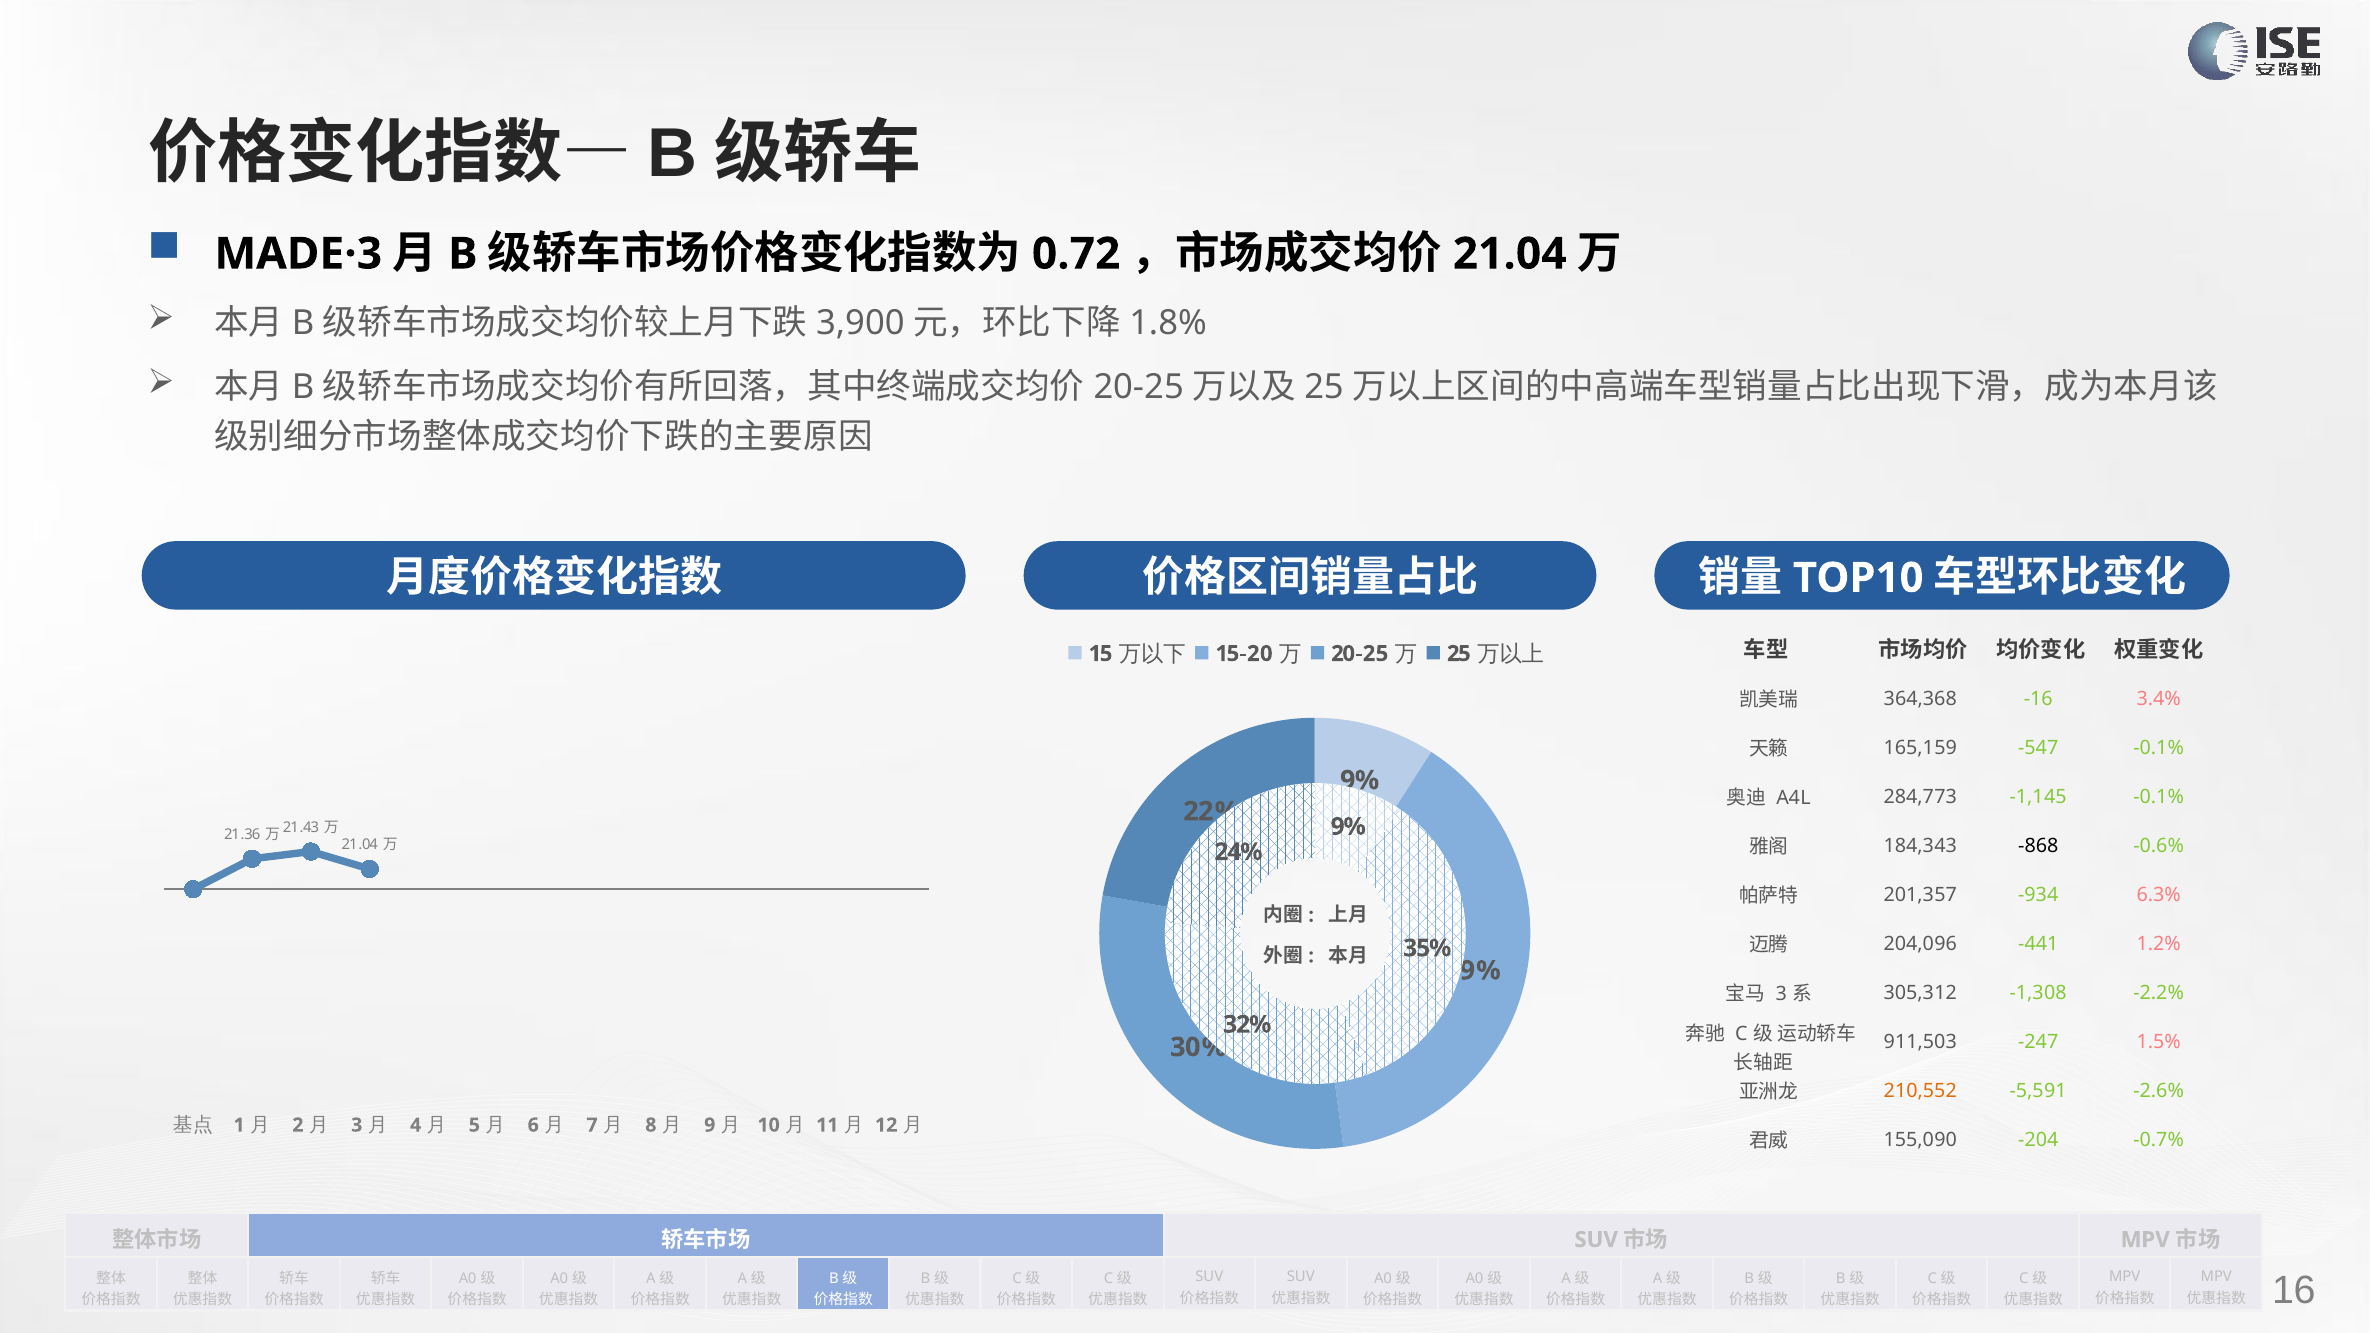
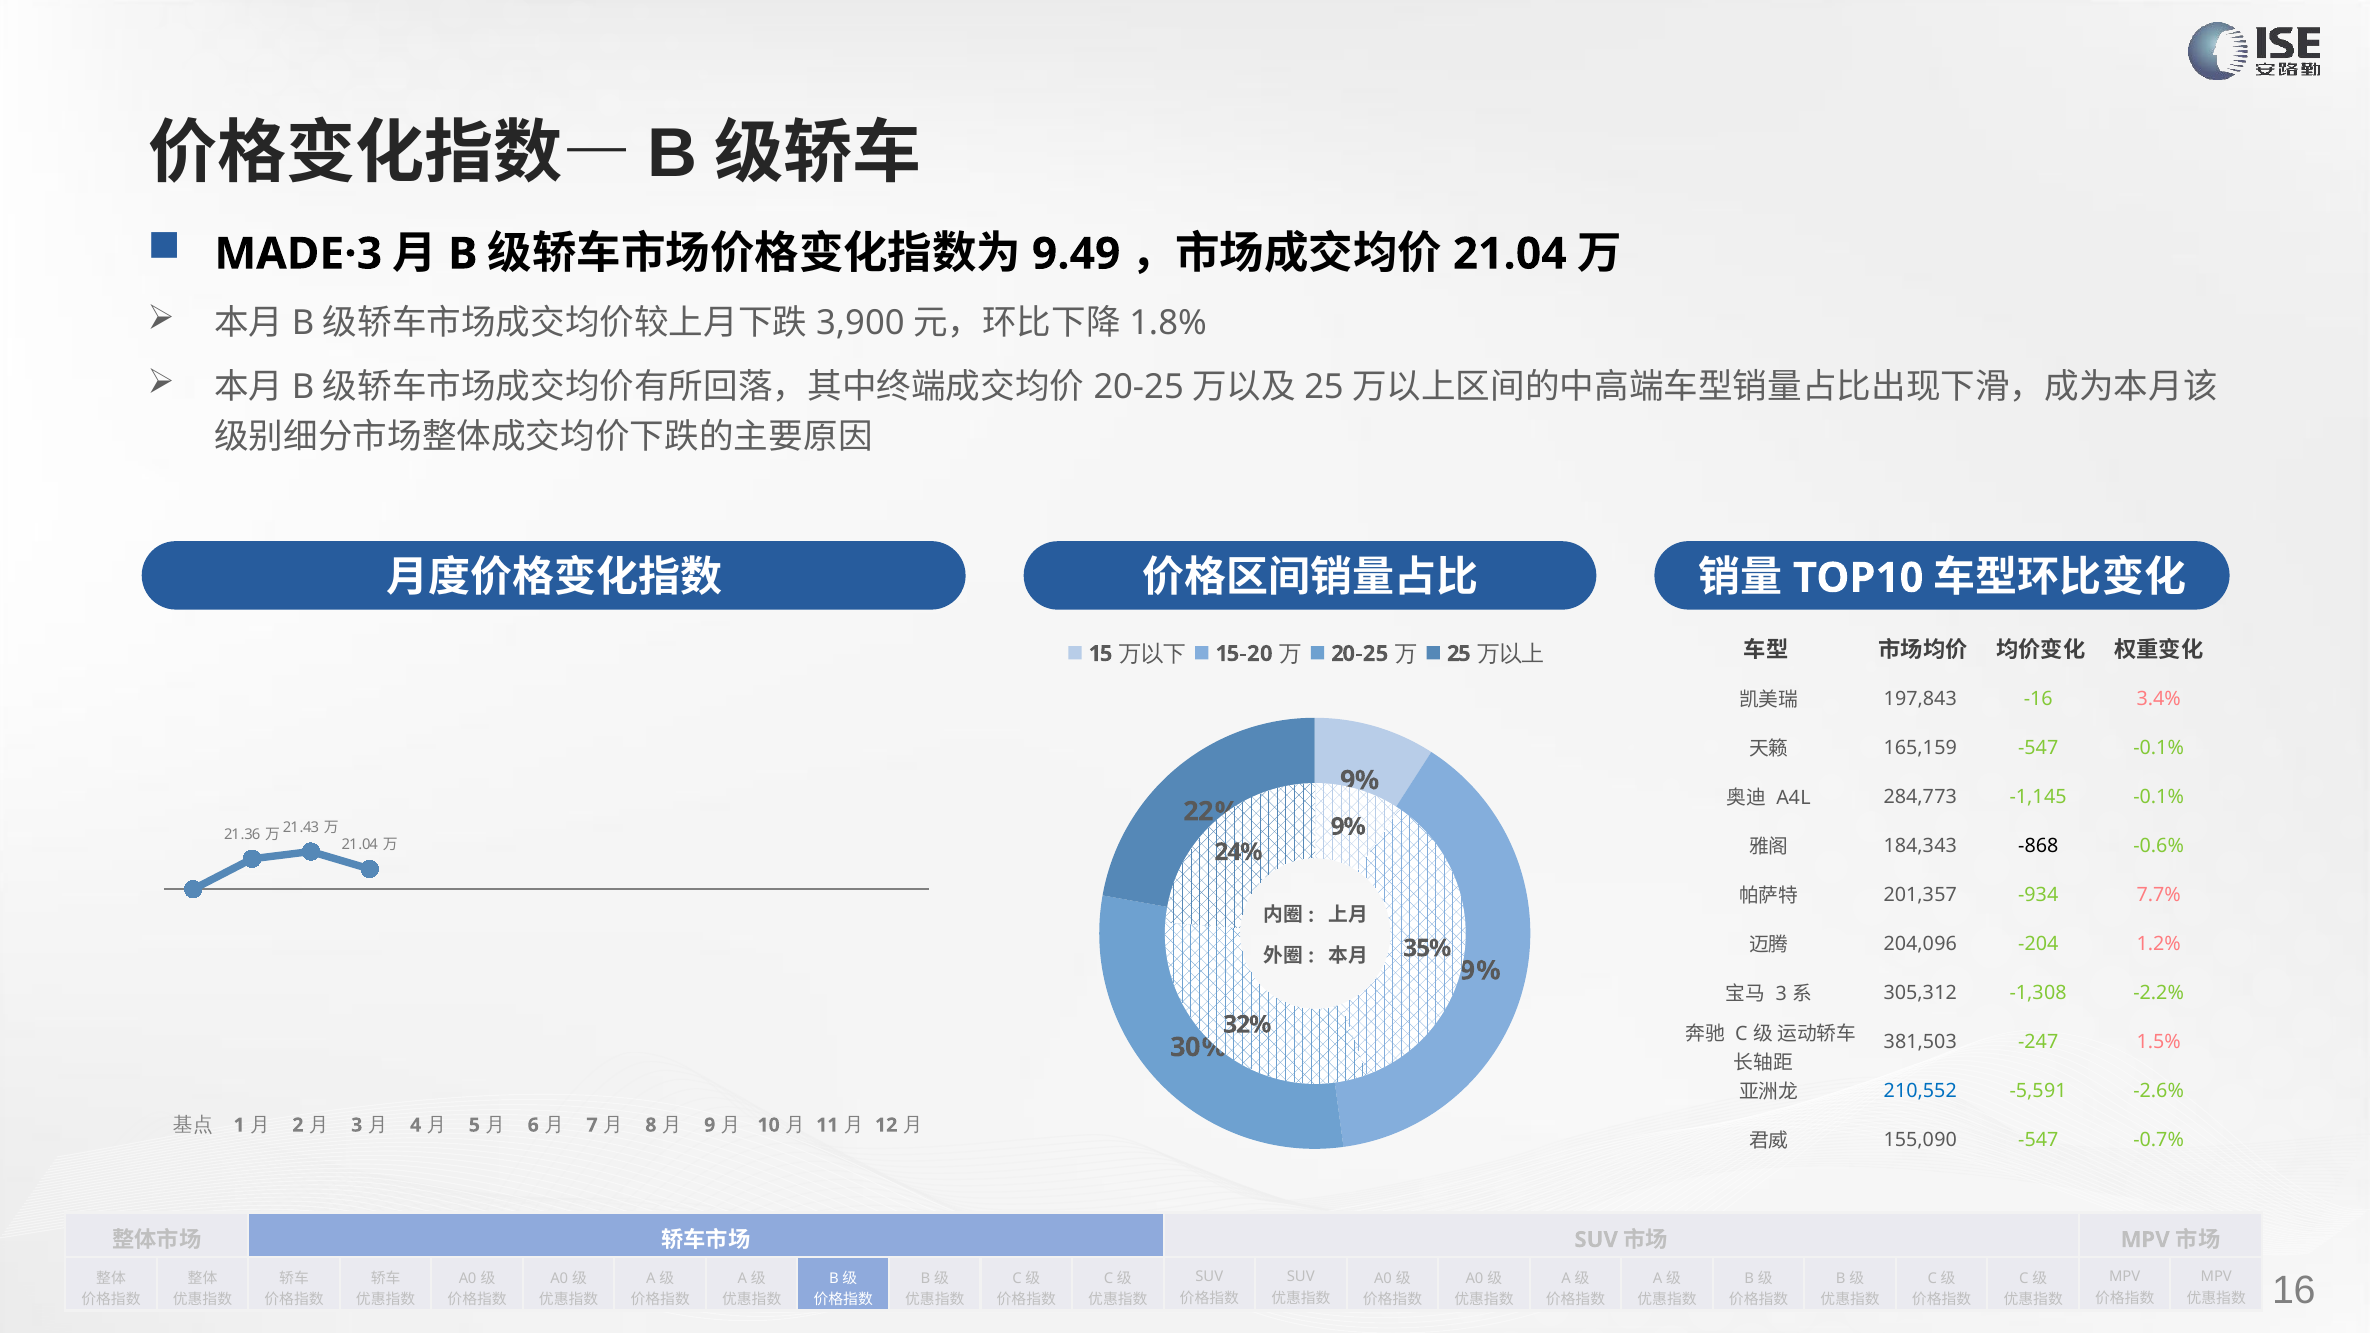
0.72: 0.72 -> 9.49
364,368: 364,368 -> 197,843
6.3%: 6.3% -> 7.7%
-441: -441 -> -204
911,503: 911,503 -> 381,503
210,552 colour: orange -> blue
155,090 -204: -204 -> -547
